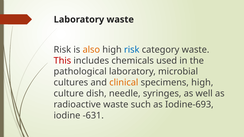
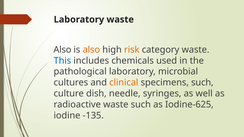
Risk at (62, 50): Risk -> Also
risk at (132, 50) colour: blue -> orange
This colour: red -> blue
specimens high: high -> such
Iodine-693: Iodine-693 -> Iodine-625
-631: -631 -> -135
